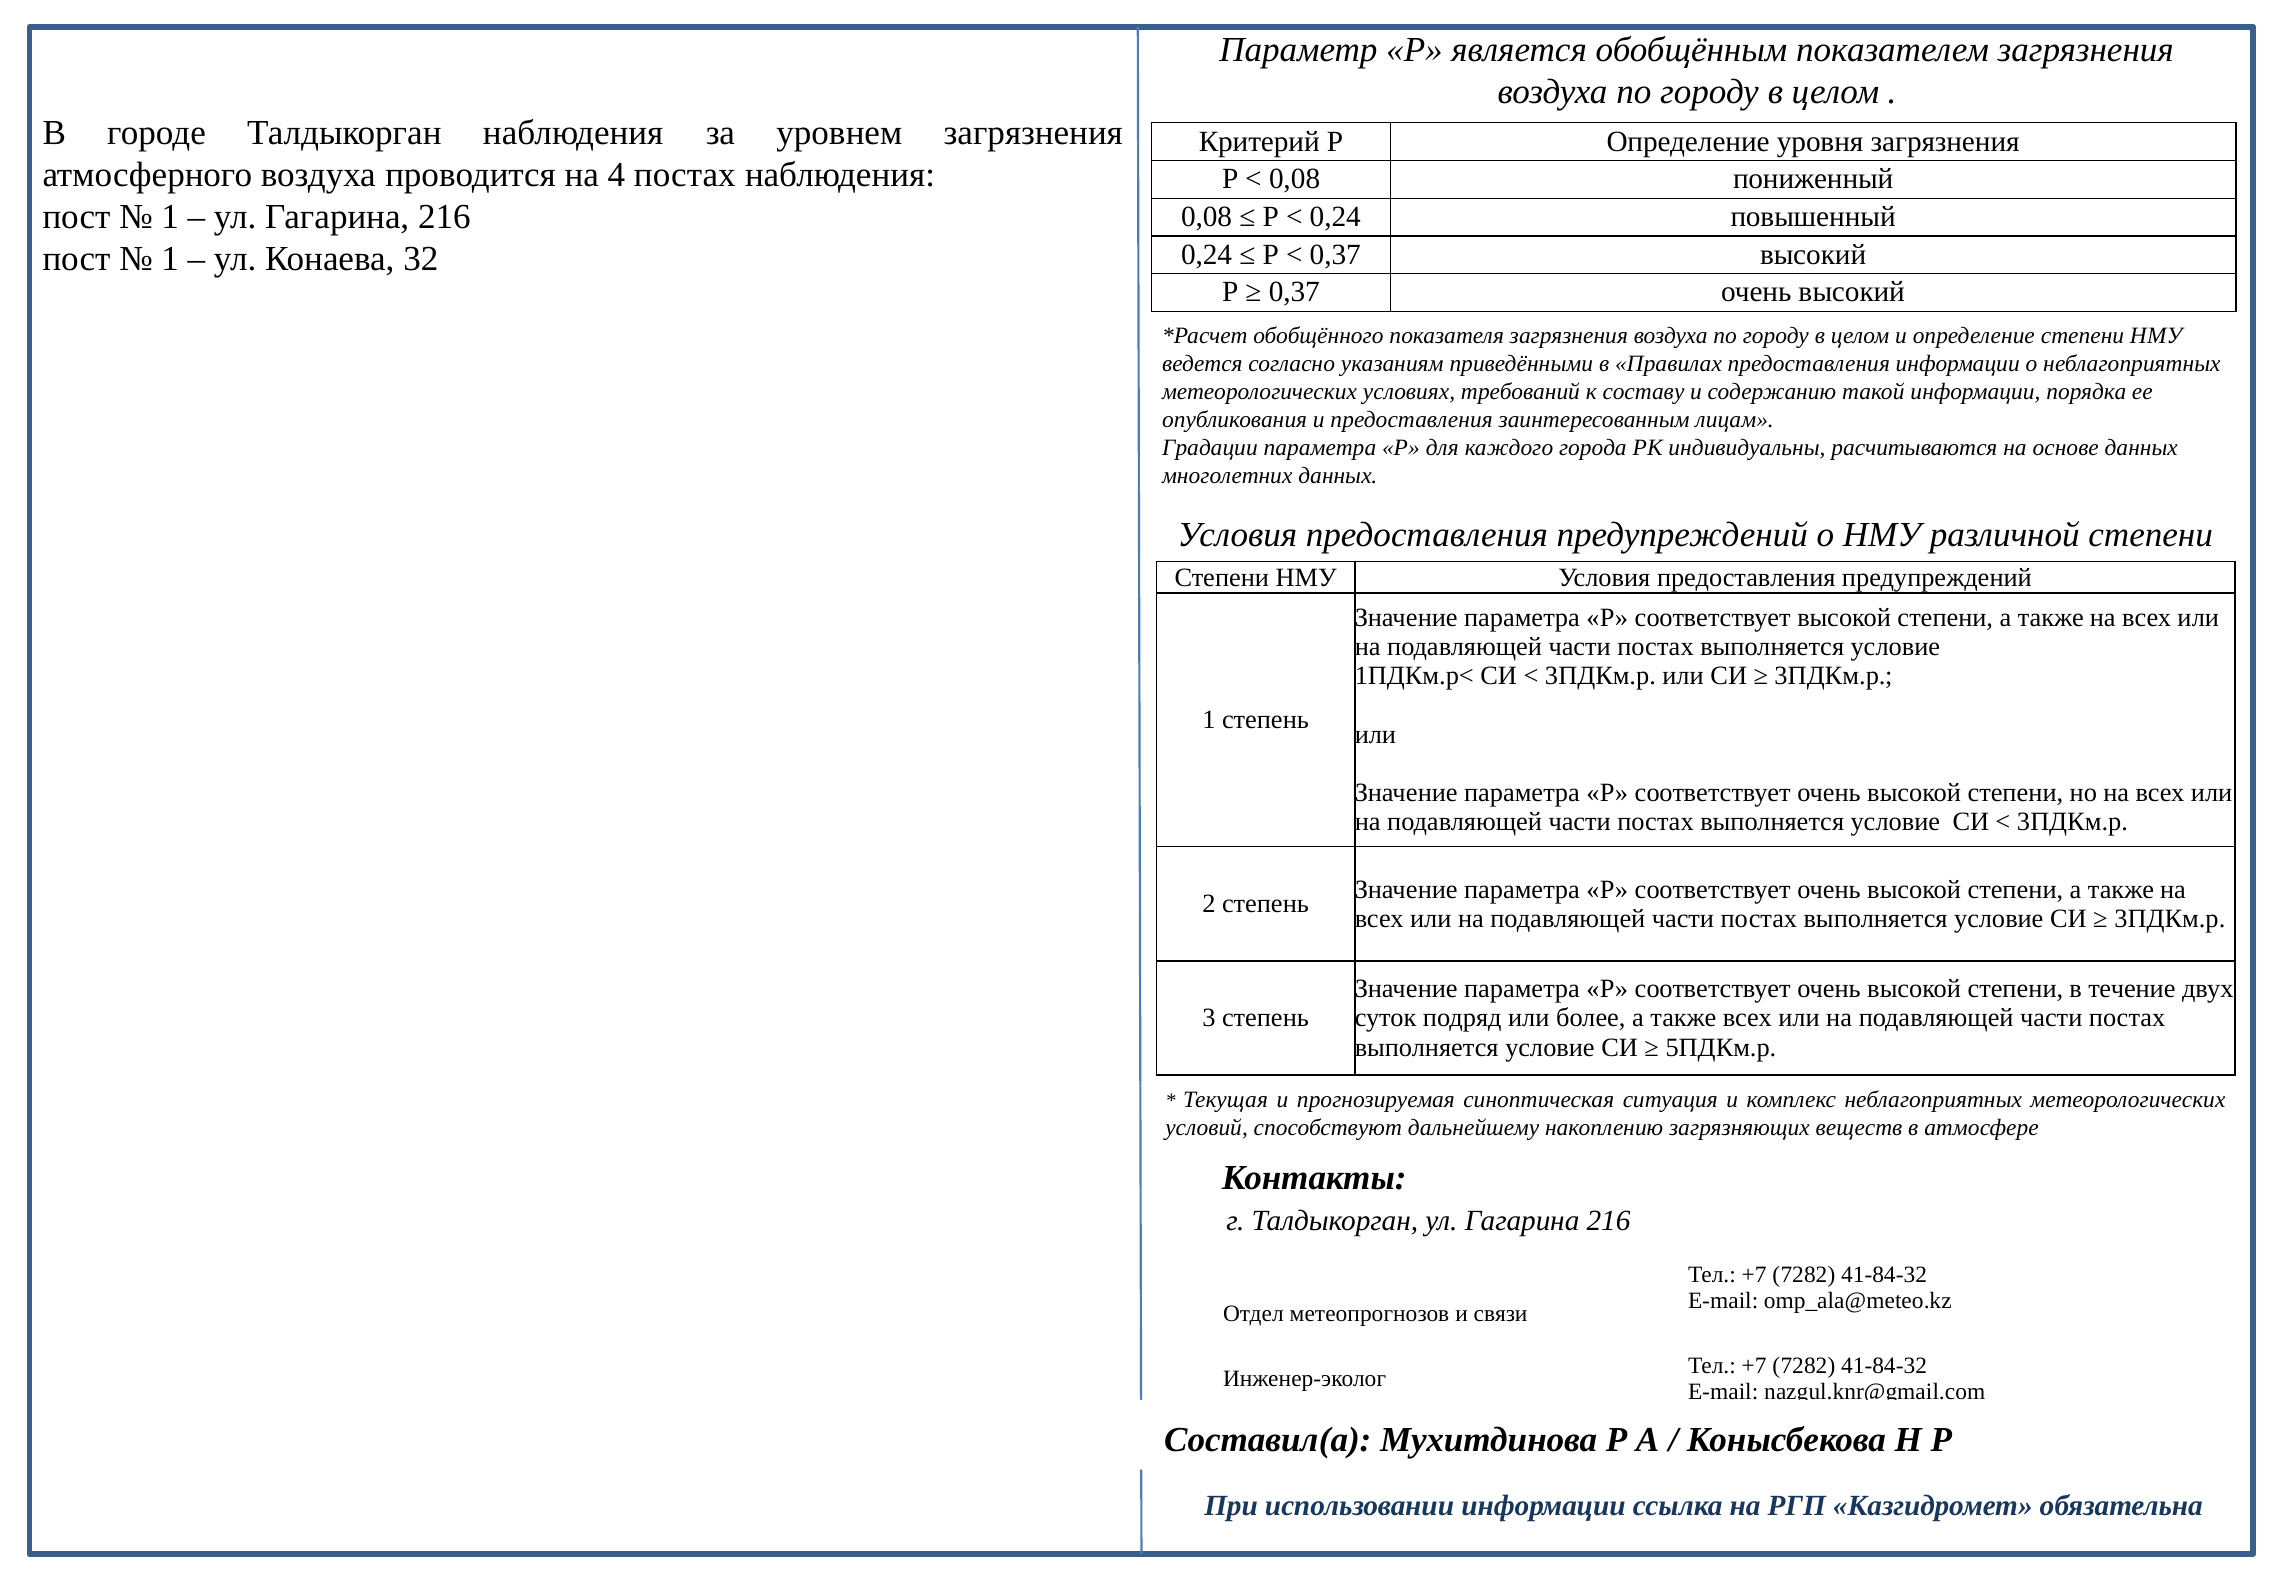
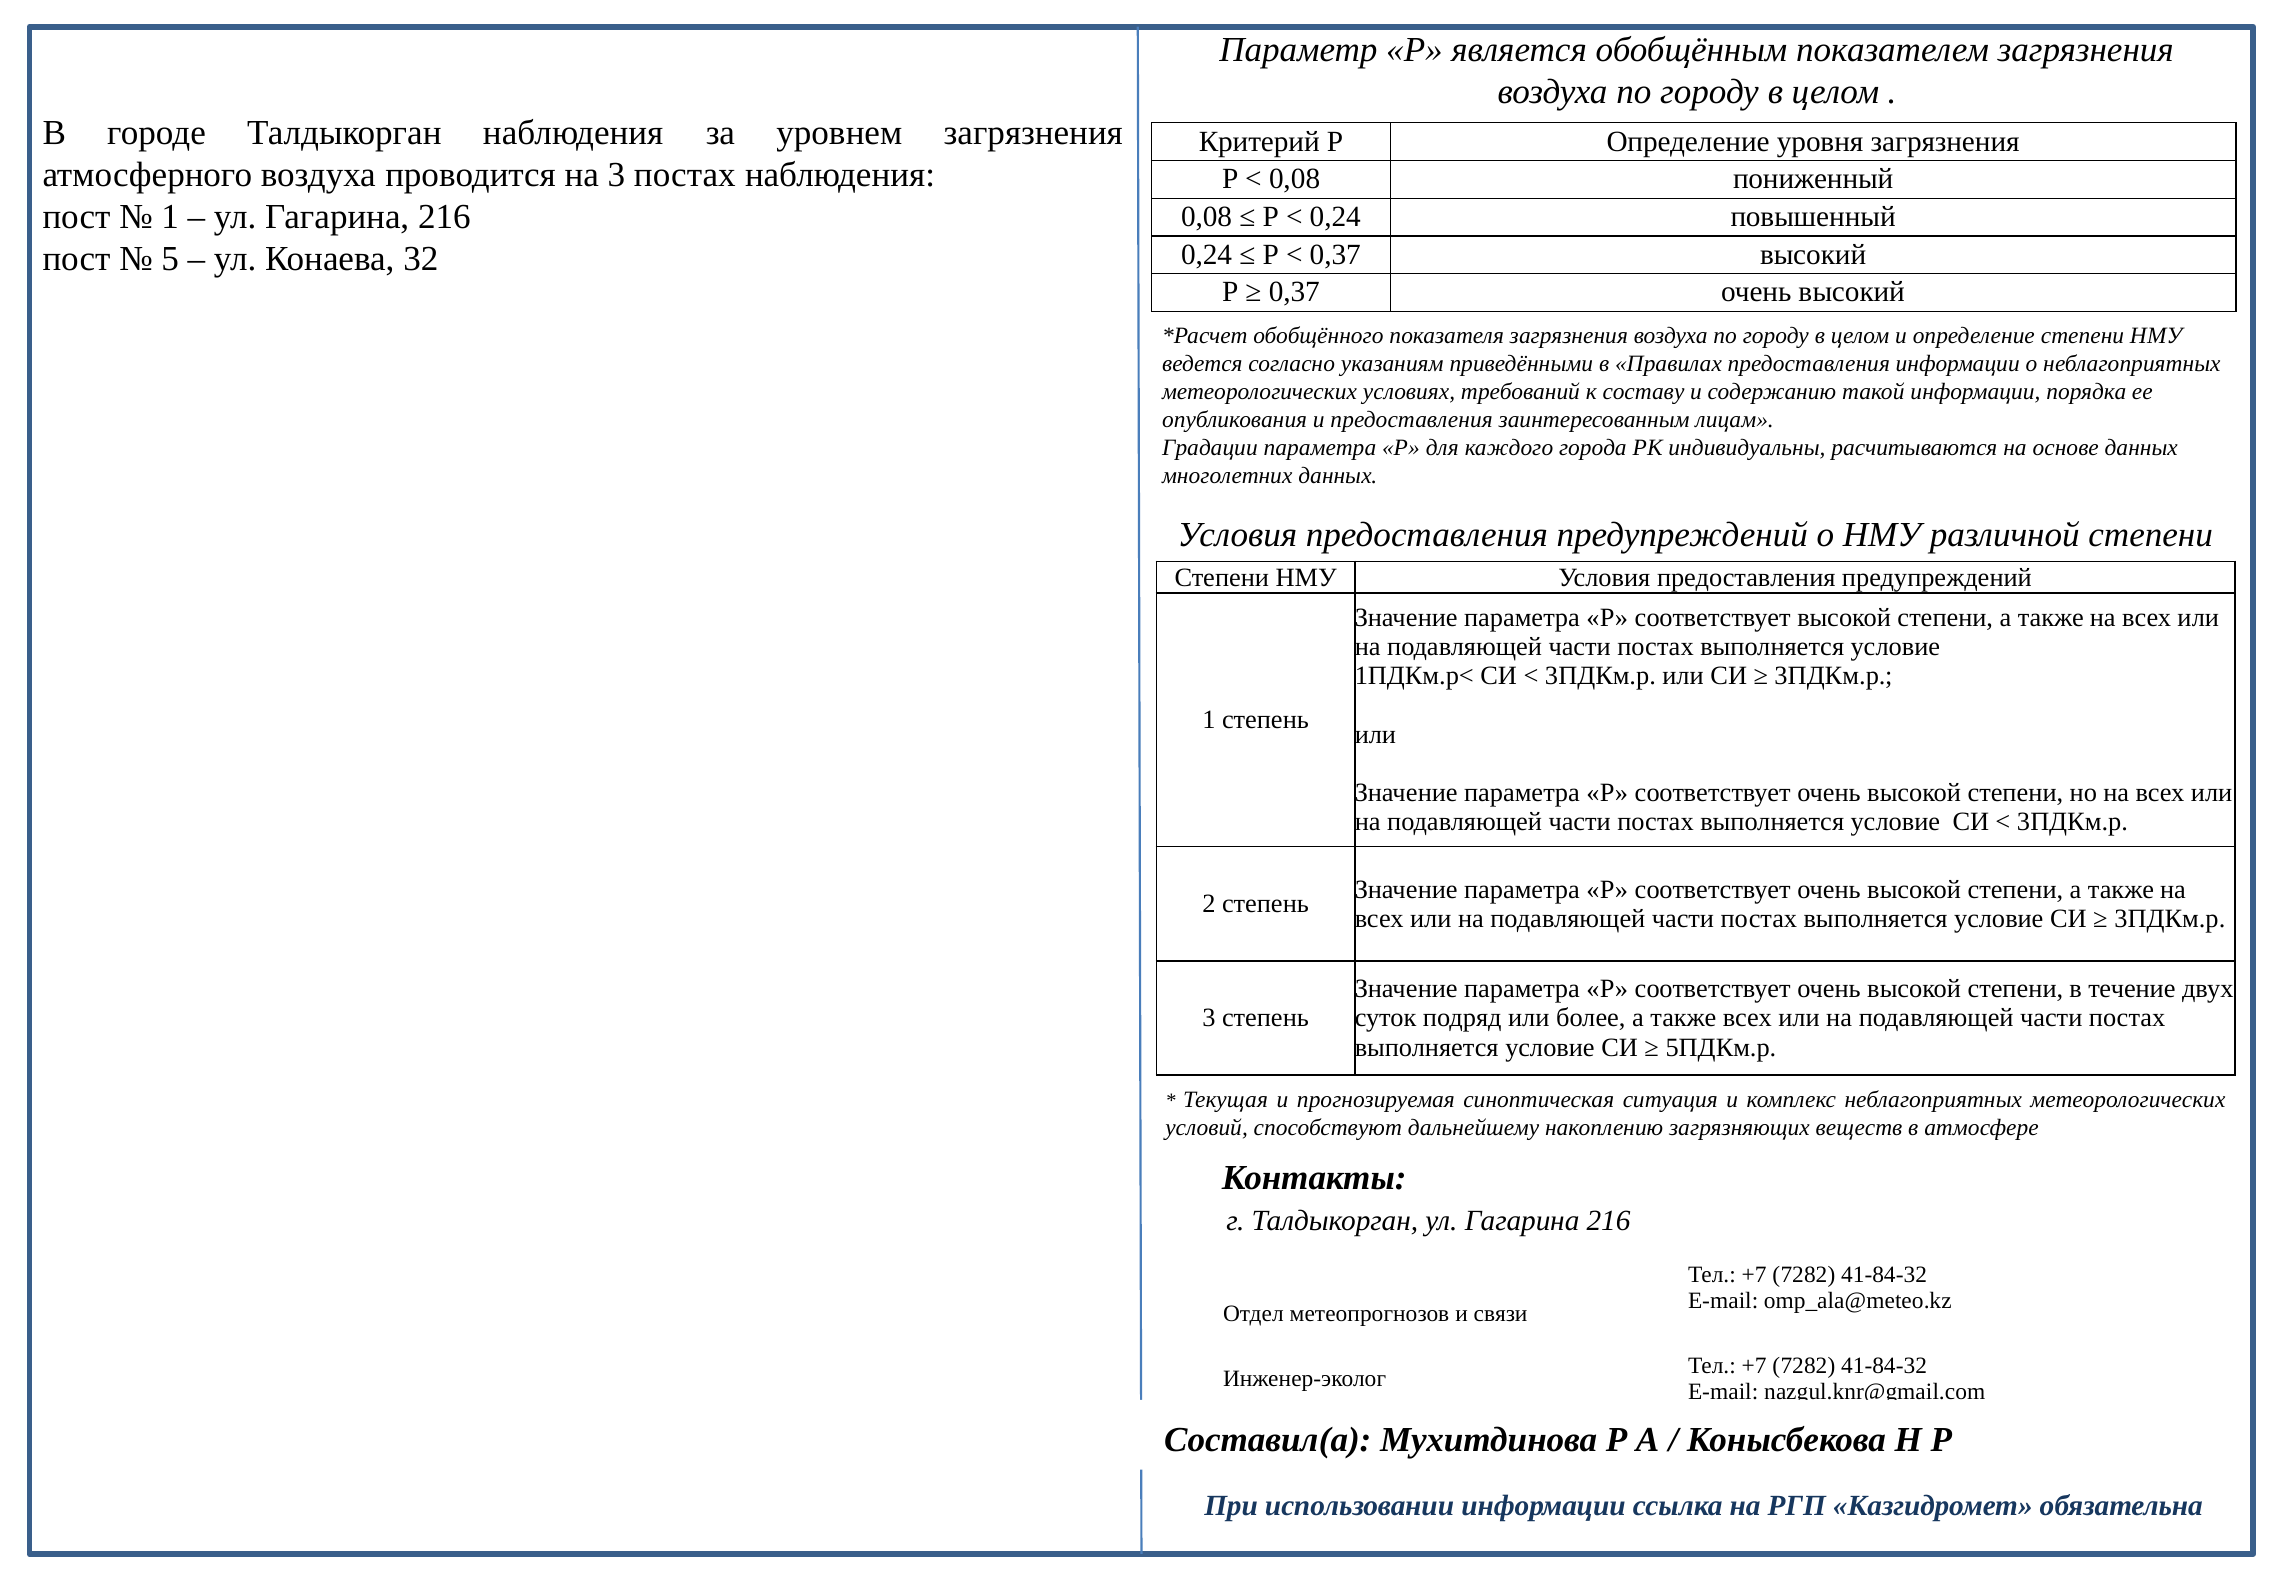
на 4: 4 -> 3
1 at (170, 259): 1 -> 5
